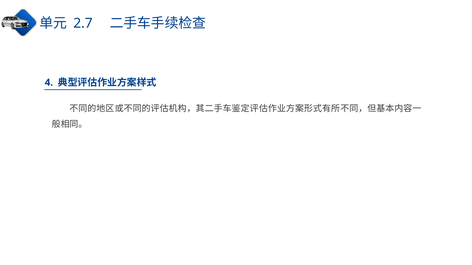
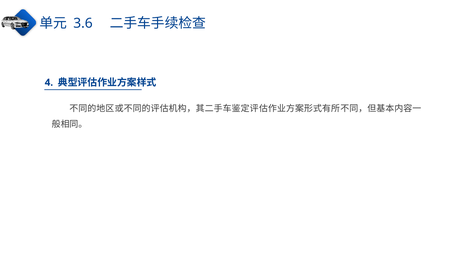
2.7: 2.7 -> 3.6
